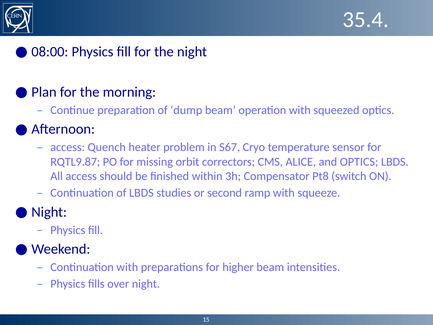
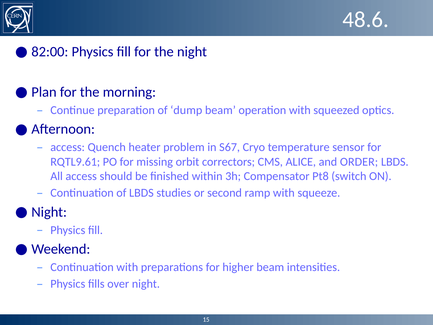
35.4: 35.4 -> 48.6
08:00: 08:00 -> 82:00
RQTL9.87: RQTL9.87 -> RQTL9.61
and OPTICS: OPTICS -> ORDER
